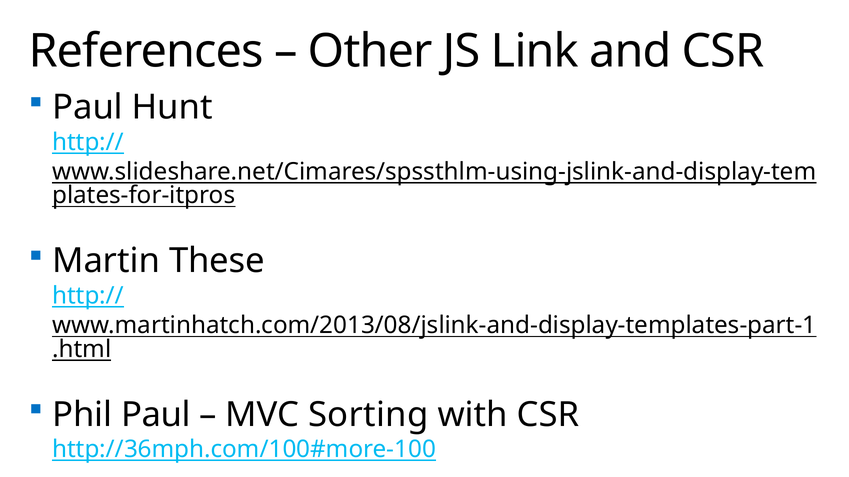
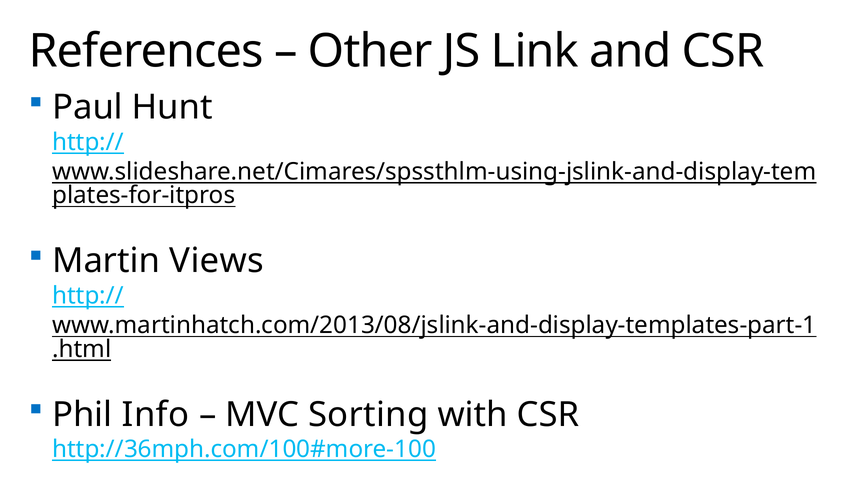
These: These -> Views
Phil Paul: Paul -> Info
